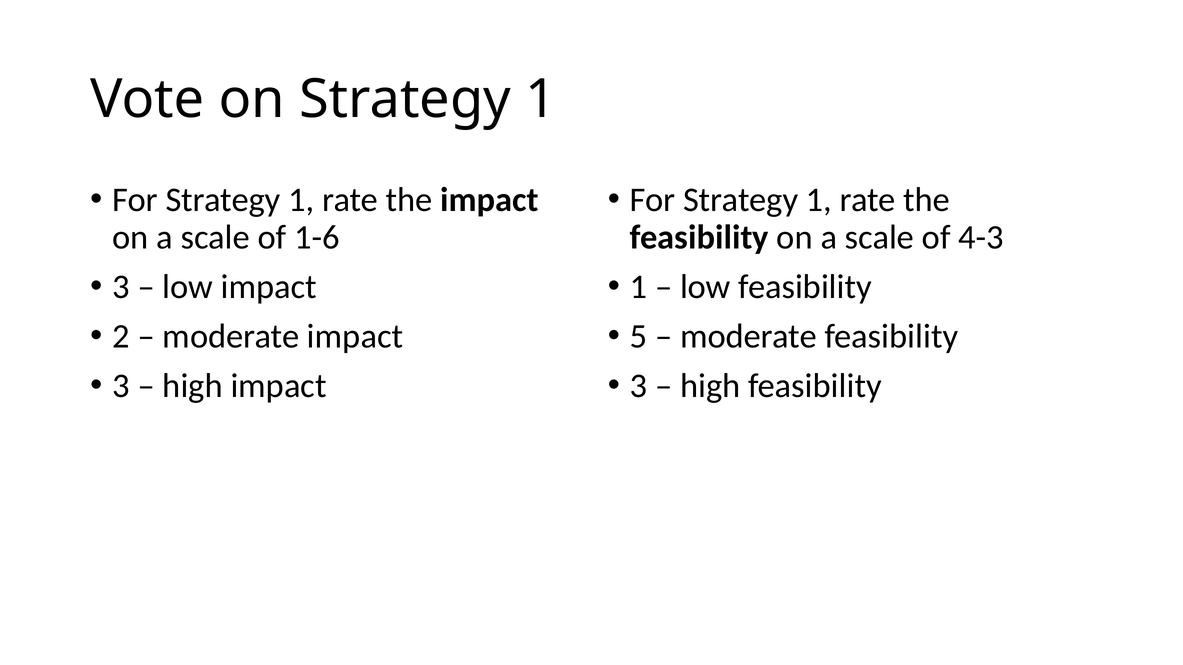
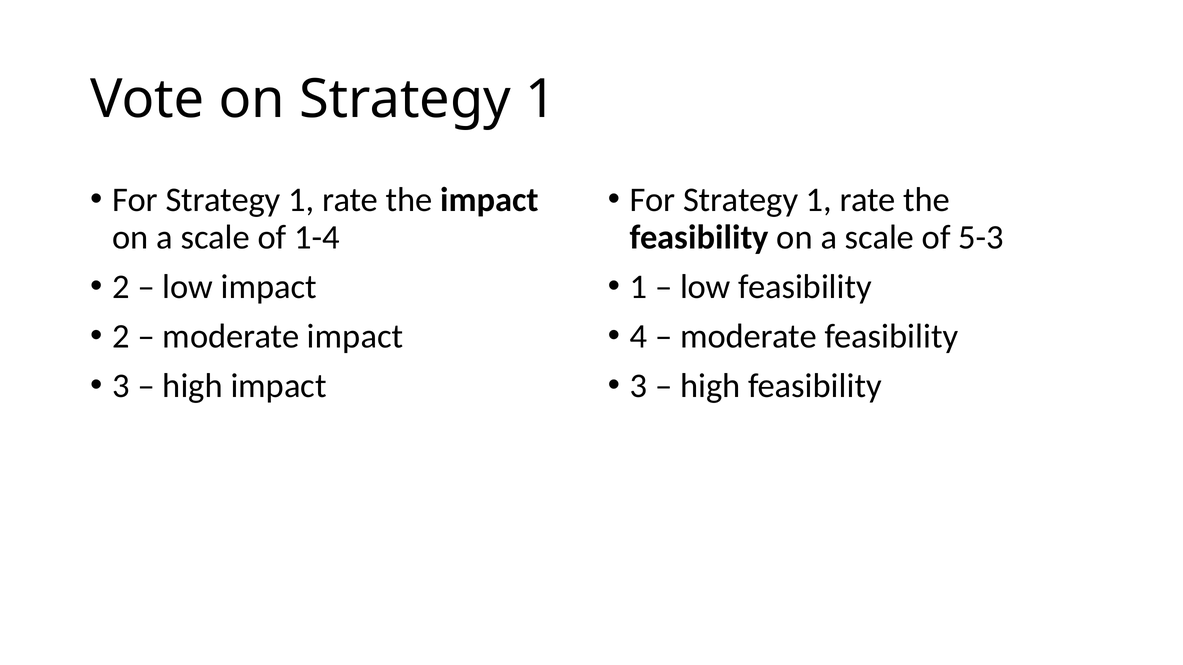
1-6: 1-6 -> 1-4
4-3: 4-3 -> 5-3
3 at (121, 287): 3 -> 2
5: 5 -> 4
